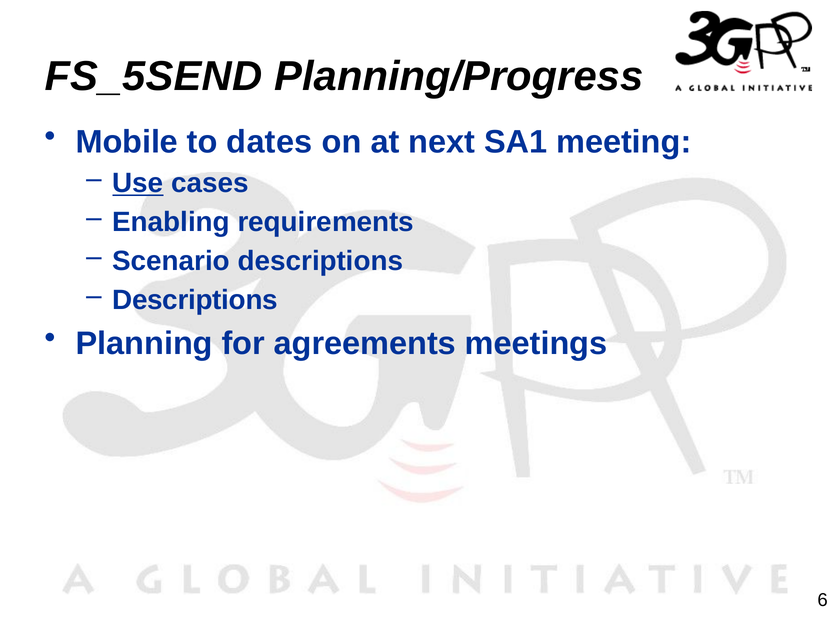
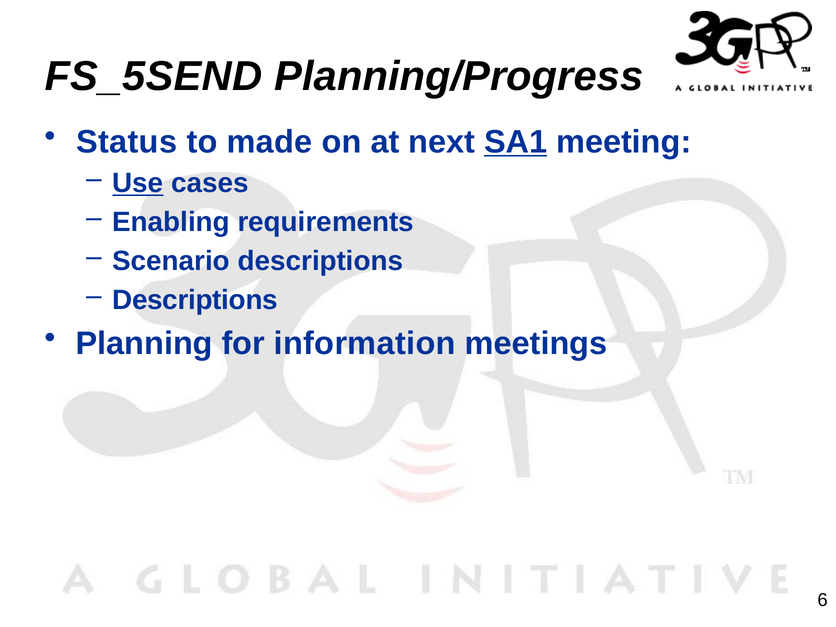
Mobile: Mobile -> Status
dates: dates -> made
SA1 underline: none -> present
agreements: agreements -> information
